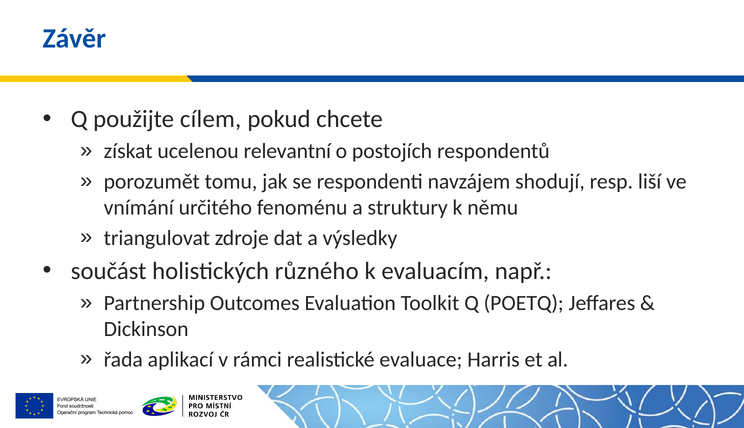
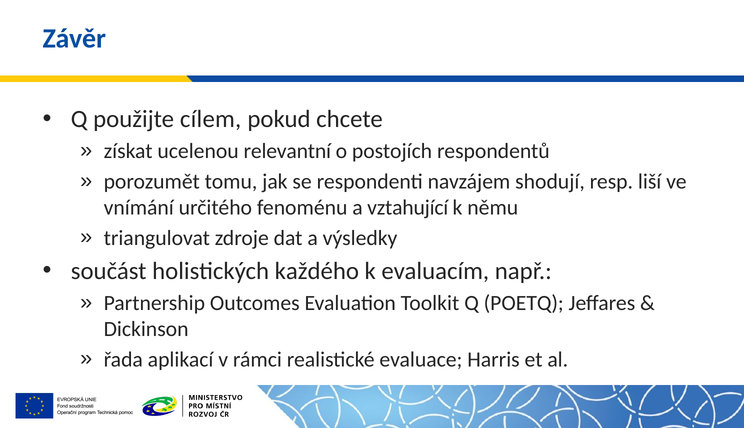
struktury: struktury -> vztahující
různého: různého -> každého
